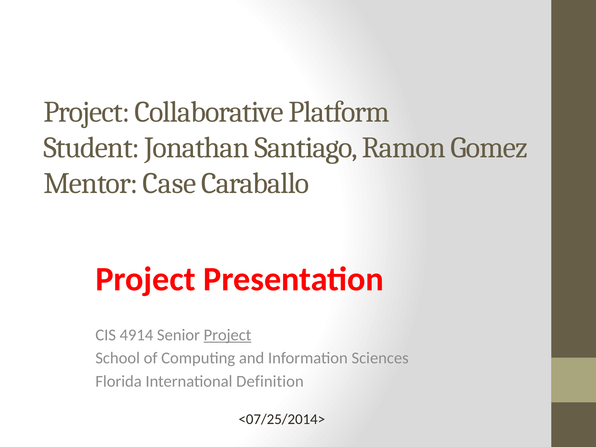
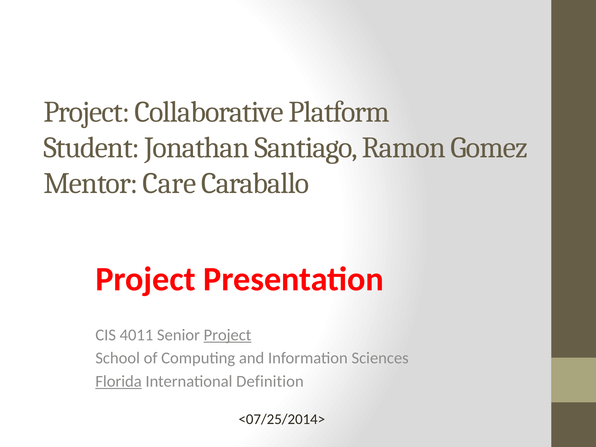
Case: Case -> Care
4914: 4914 -> 4011
Florida underline: none -> present
